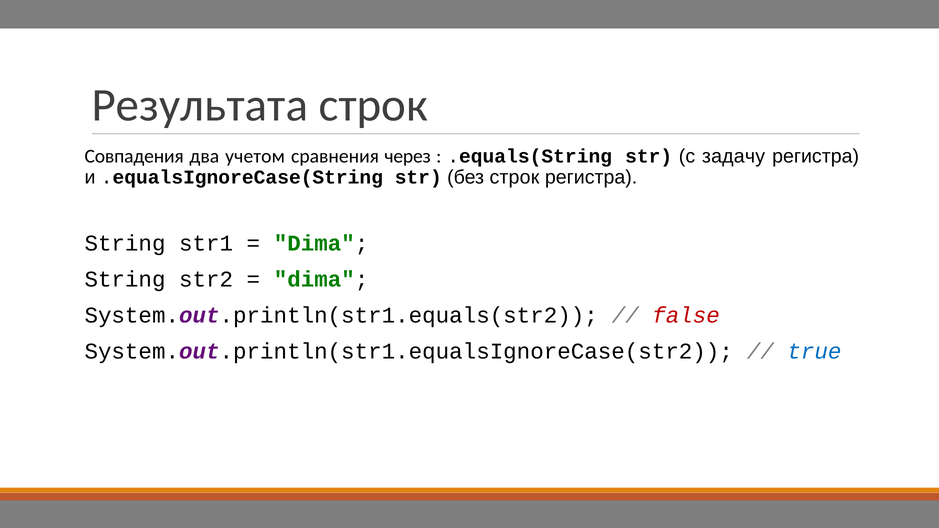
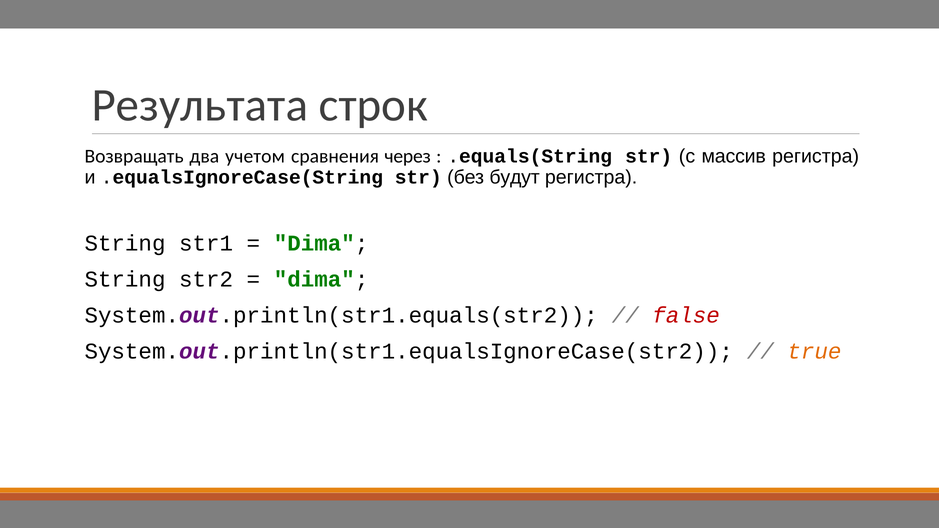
Совпадения: Совпадения -> Возвращать
задачу: задачу -> массив
без строк: строк -> будут
true colour: blue -> orange
